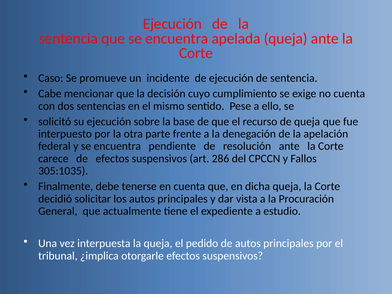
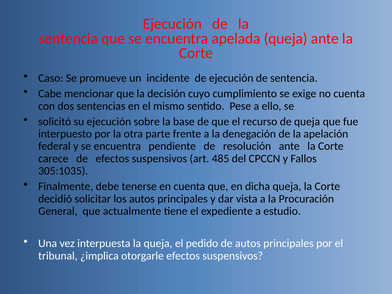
286: 286 -> 485
